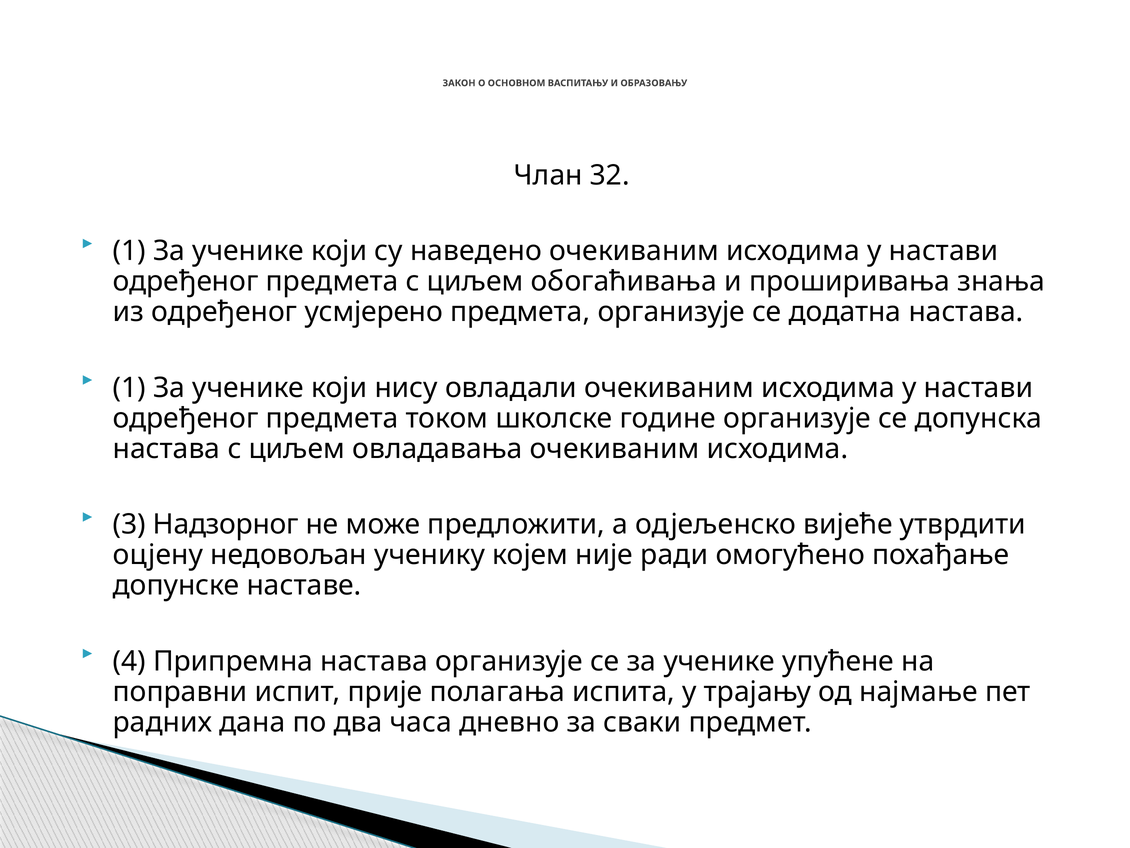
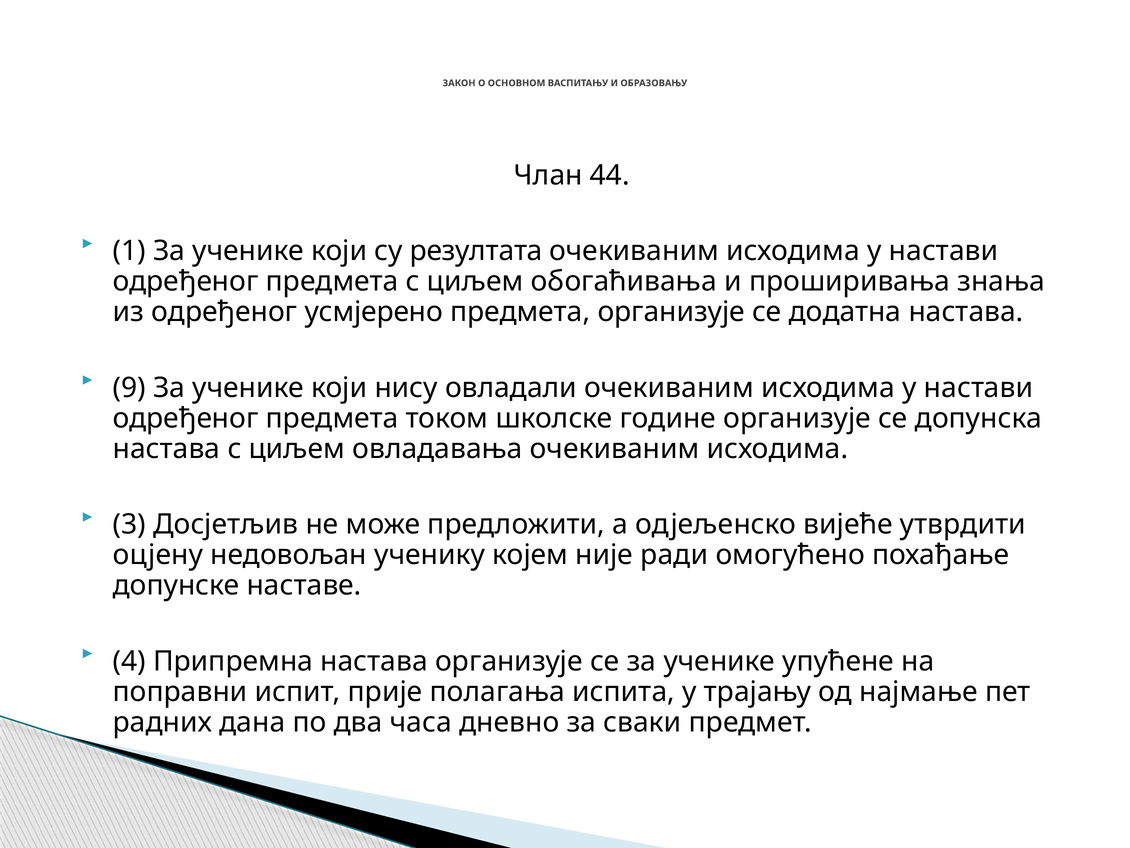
32: 32 -> 44
наведено: наведено -> резултата
1 at (129, 387): 1 -> 9
Надзорног: Надзорног -> Досјетљив
